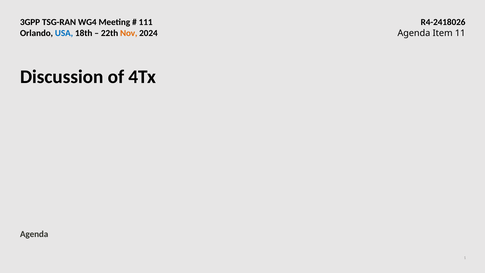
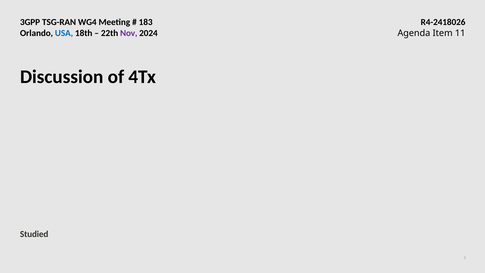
111: 111 -> 183
Nov colour: orange -> purple
Agenda at (34, 234): Agenda -> Studied
